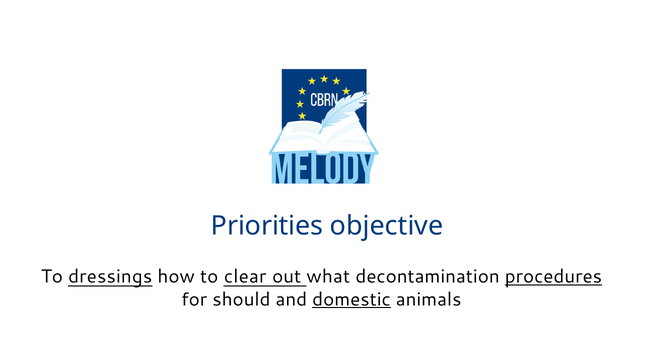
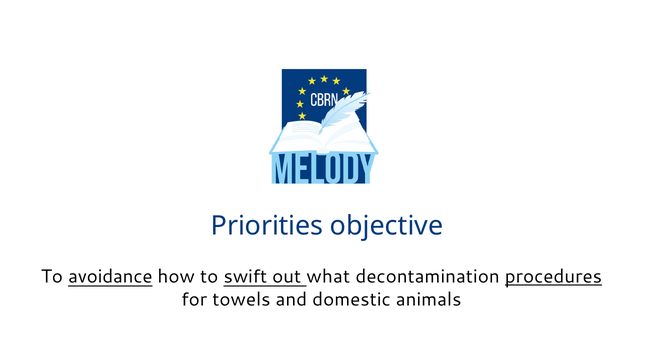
dressings: dressings -> avoidance
clear: clear -> swift
should: should -> towels
domestic underline: present -> none
